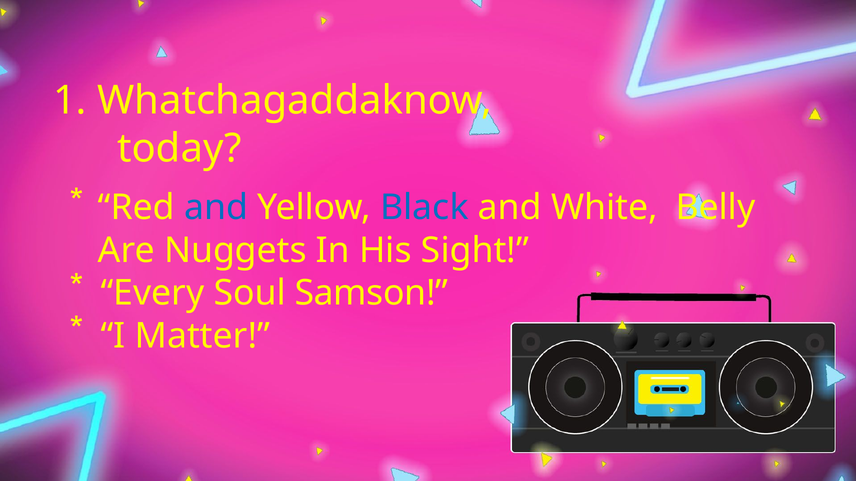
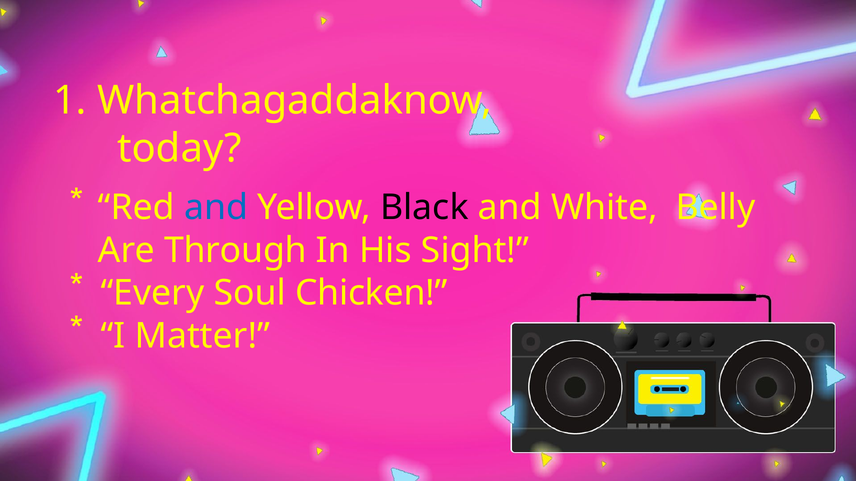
Black colour: blue -> black
Nuggets: Nuggets -> Through
Samson: Samson -> Chicken
